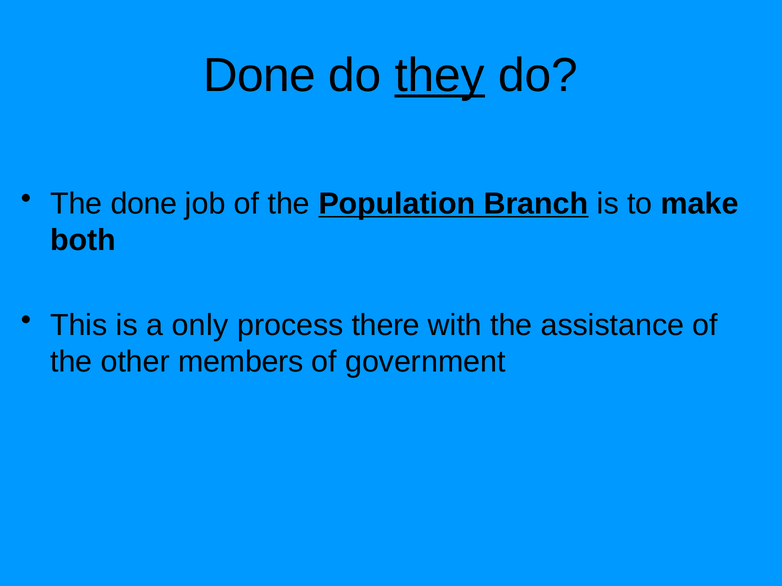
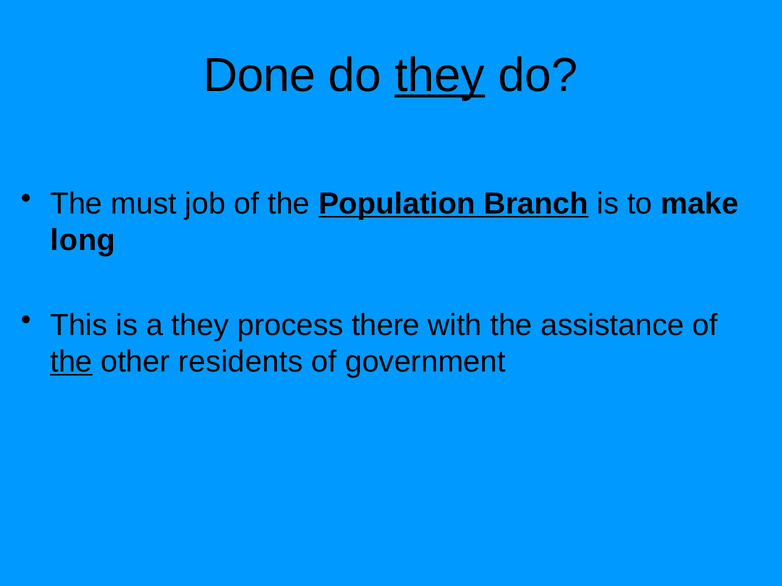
The done: done -> must
both: both -> long
a only: only -> they
the at (71, 362) underline: none -> present
members: members -> residents
